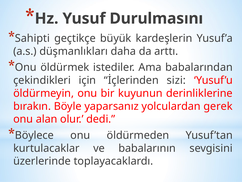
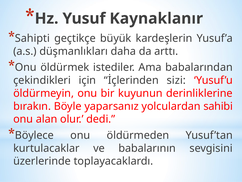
Durulmasını: Durulmasını -> Kaynaklanır
gerek: gerek -> sahibi
